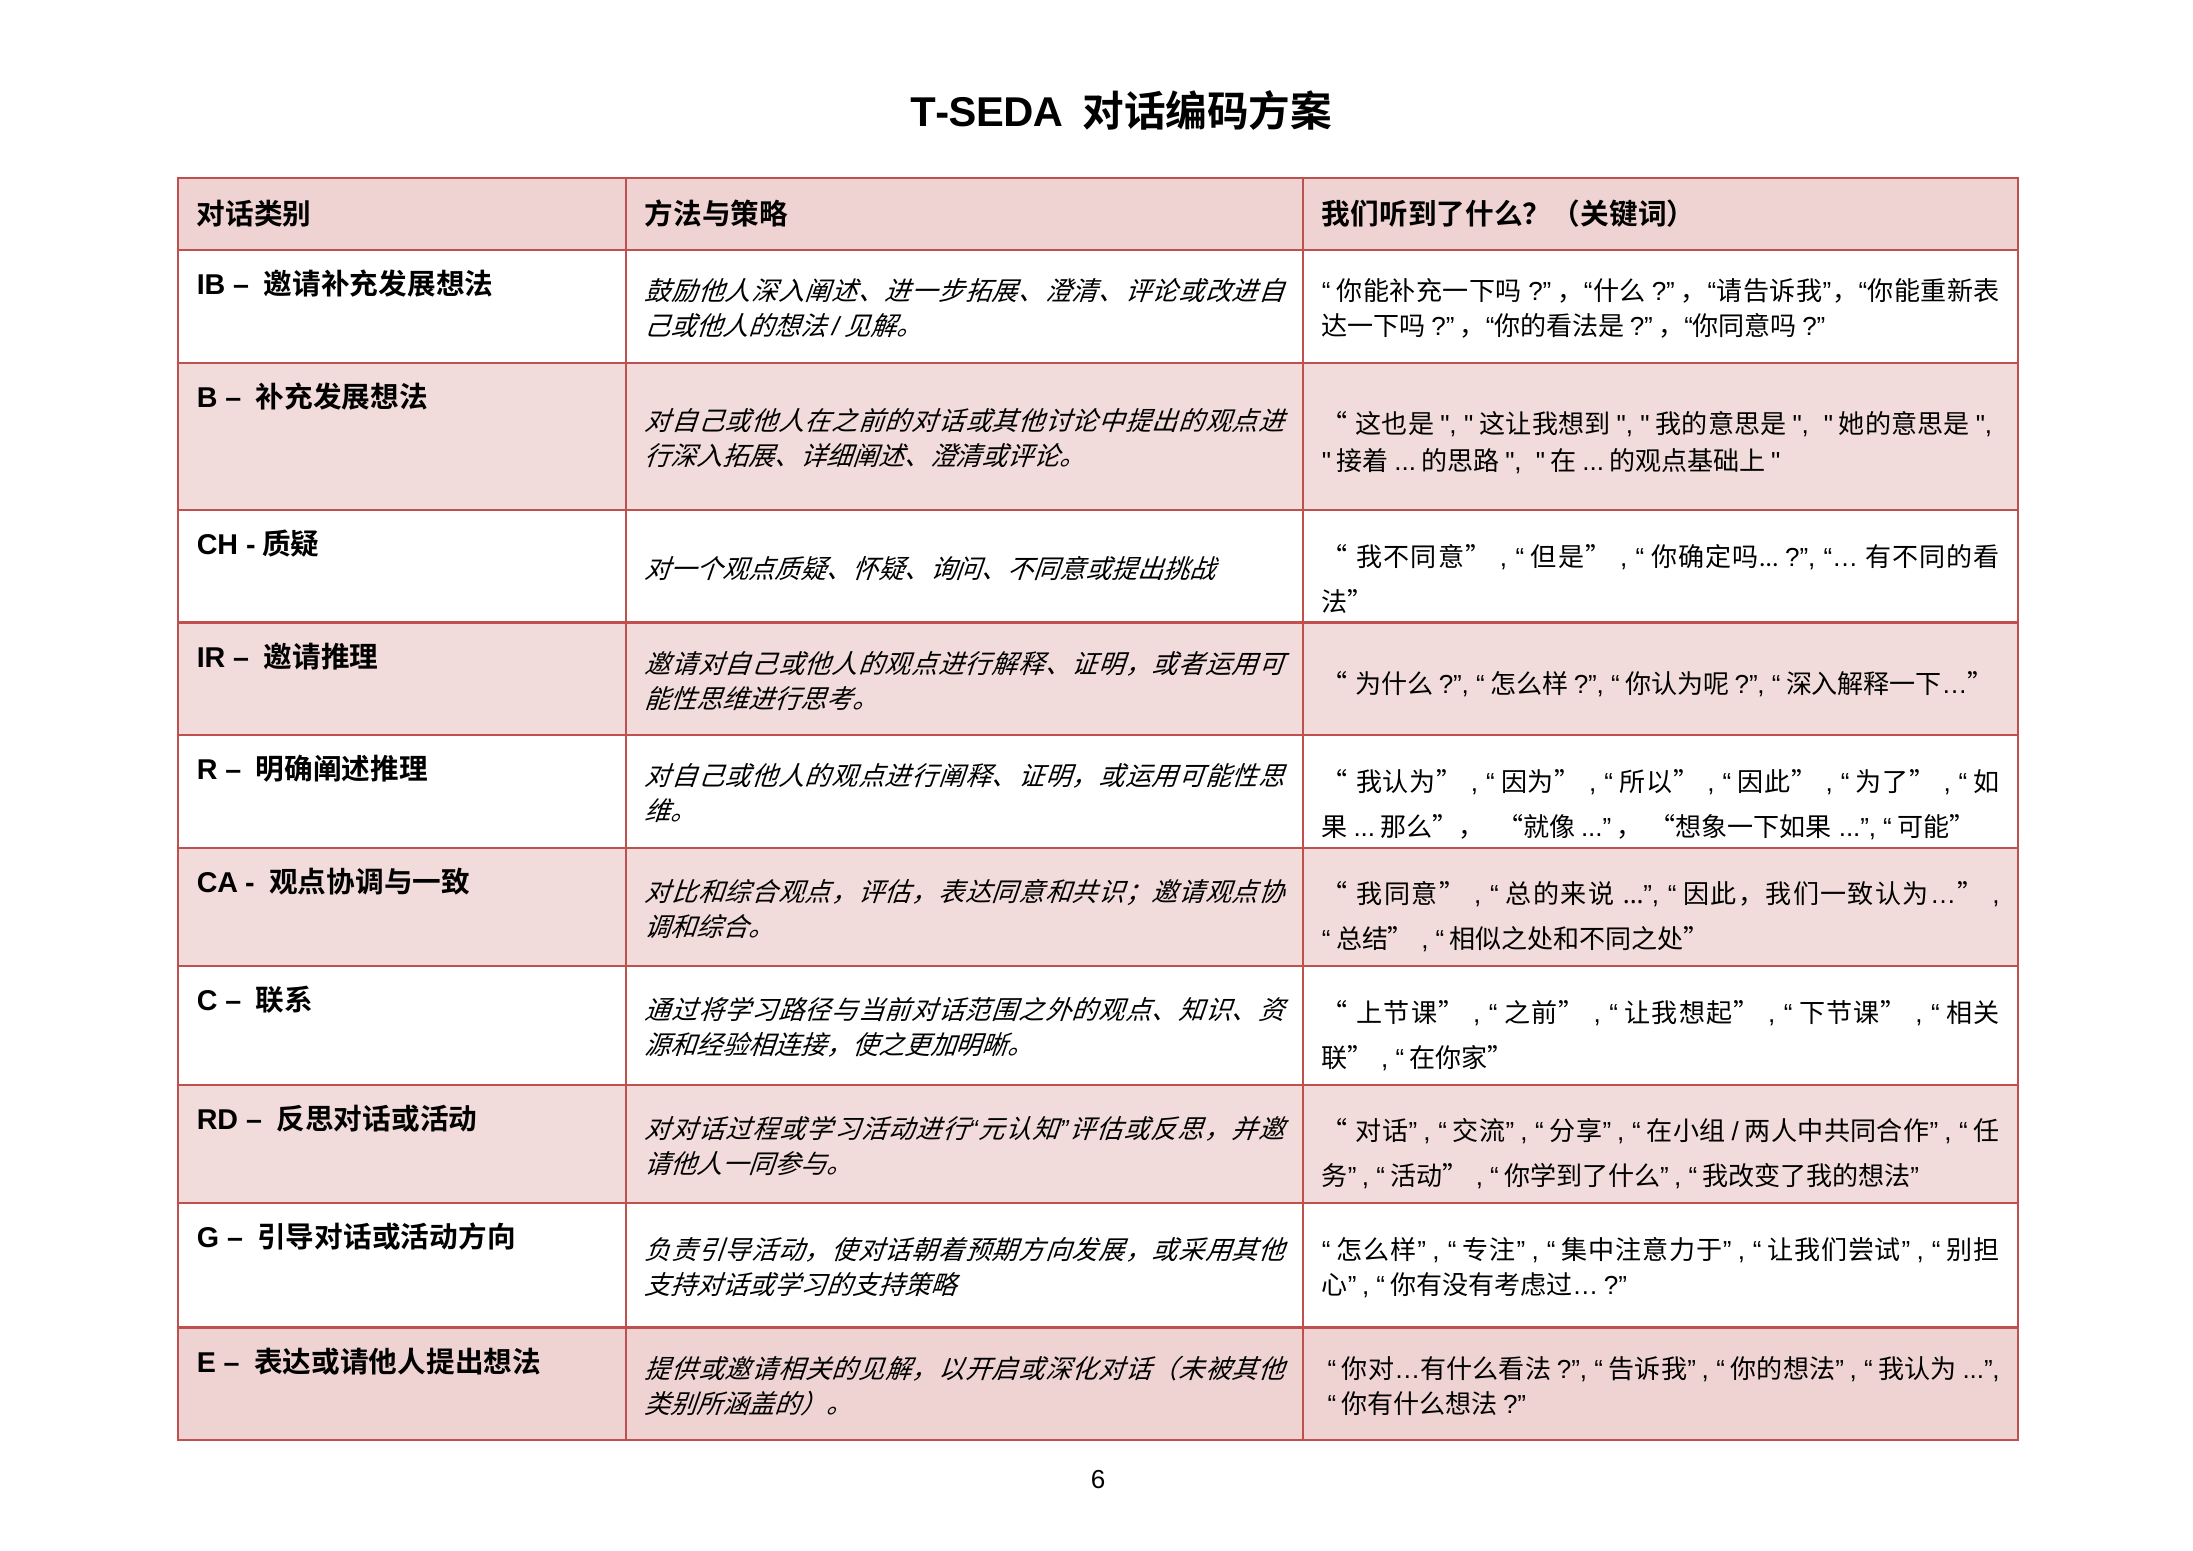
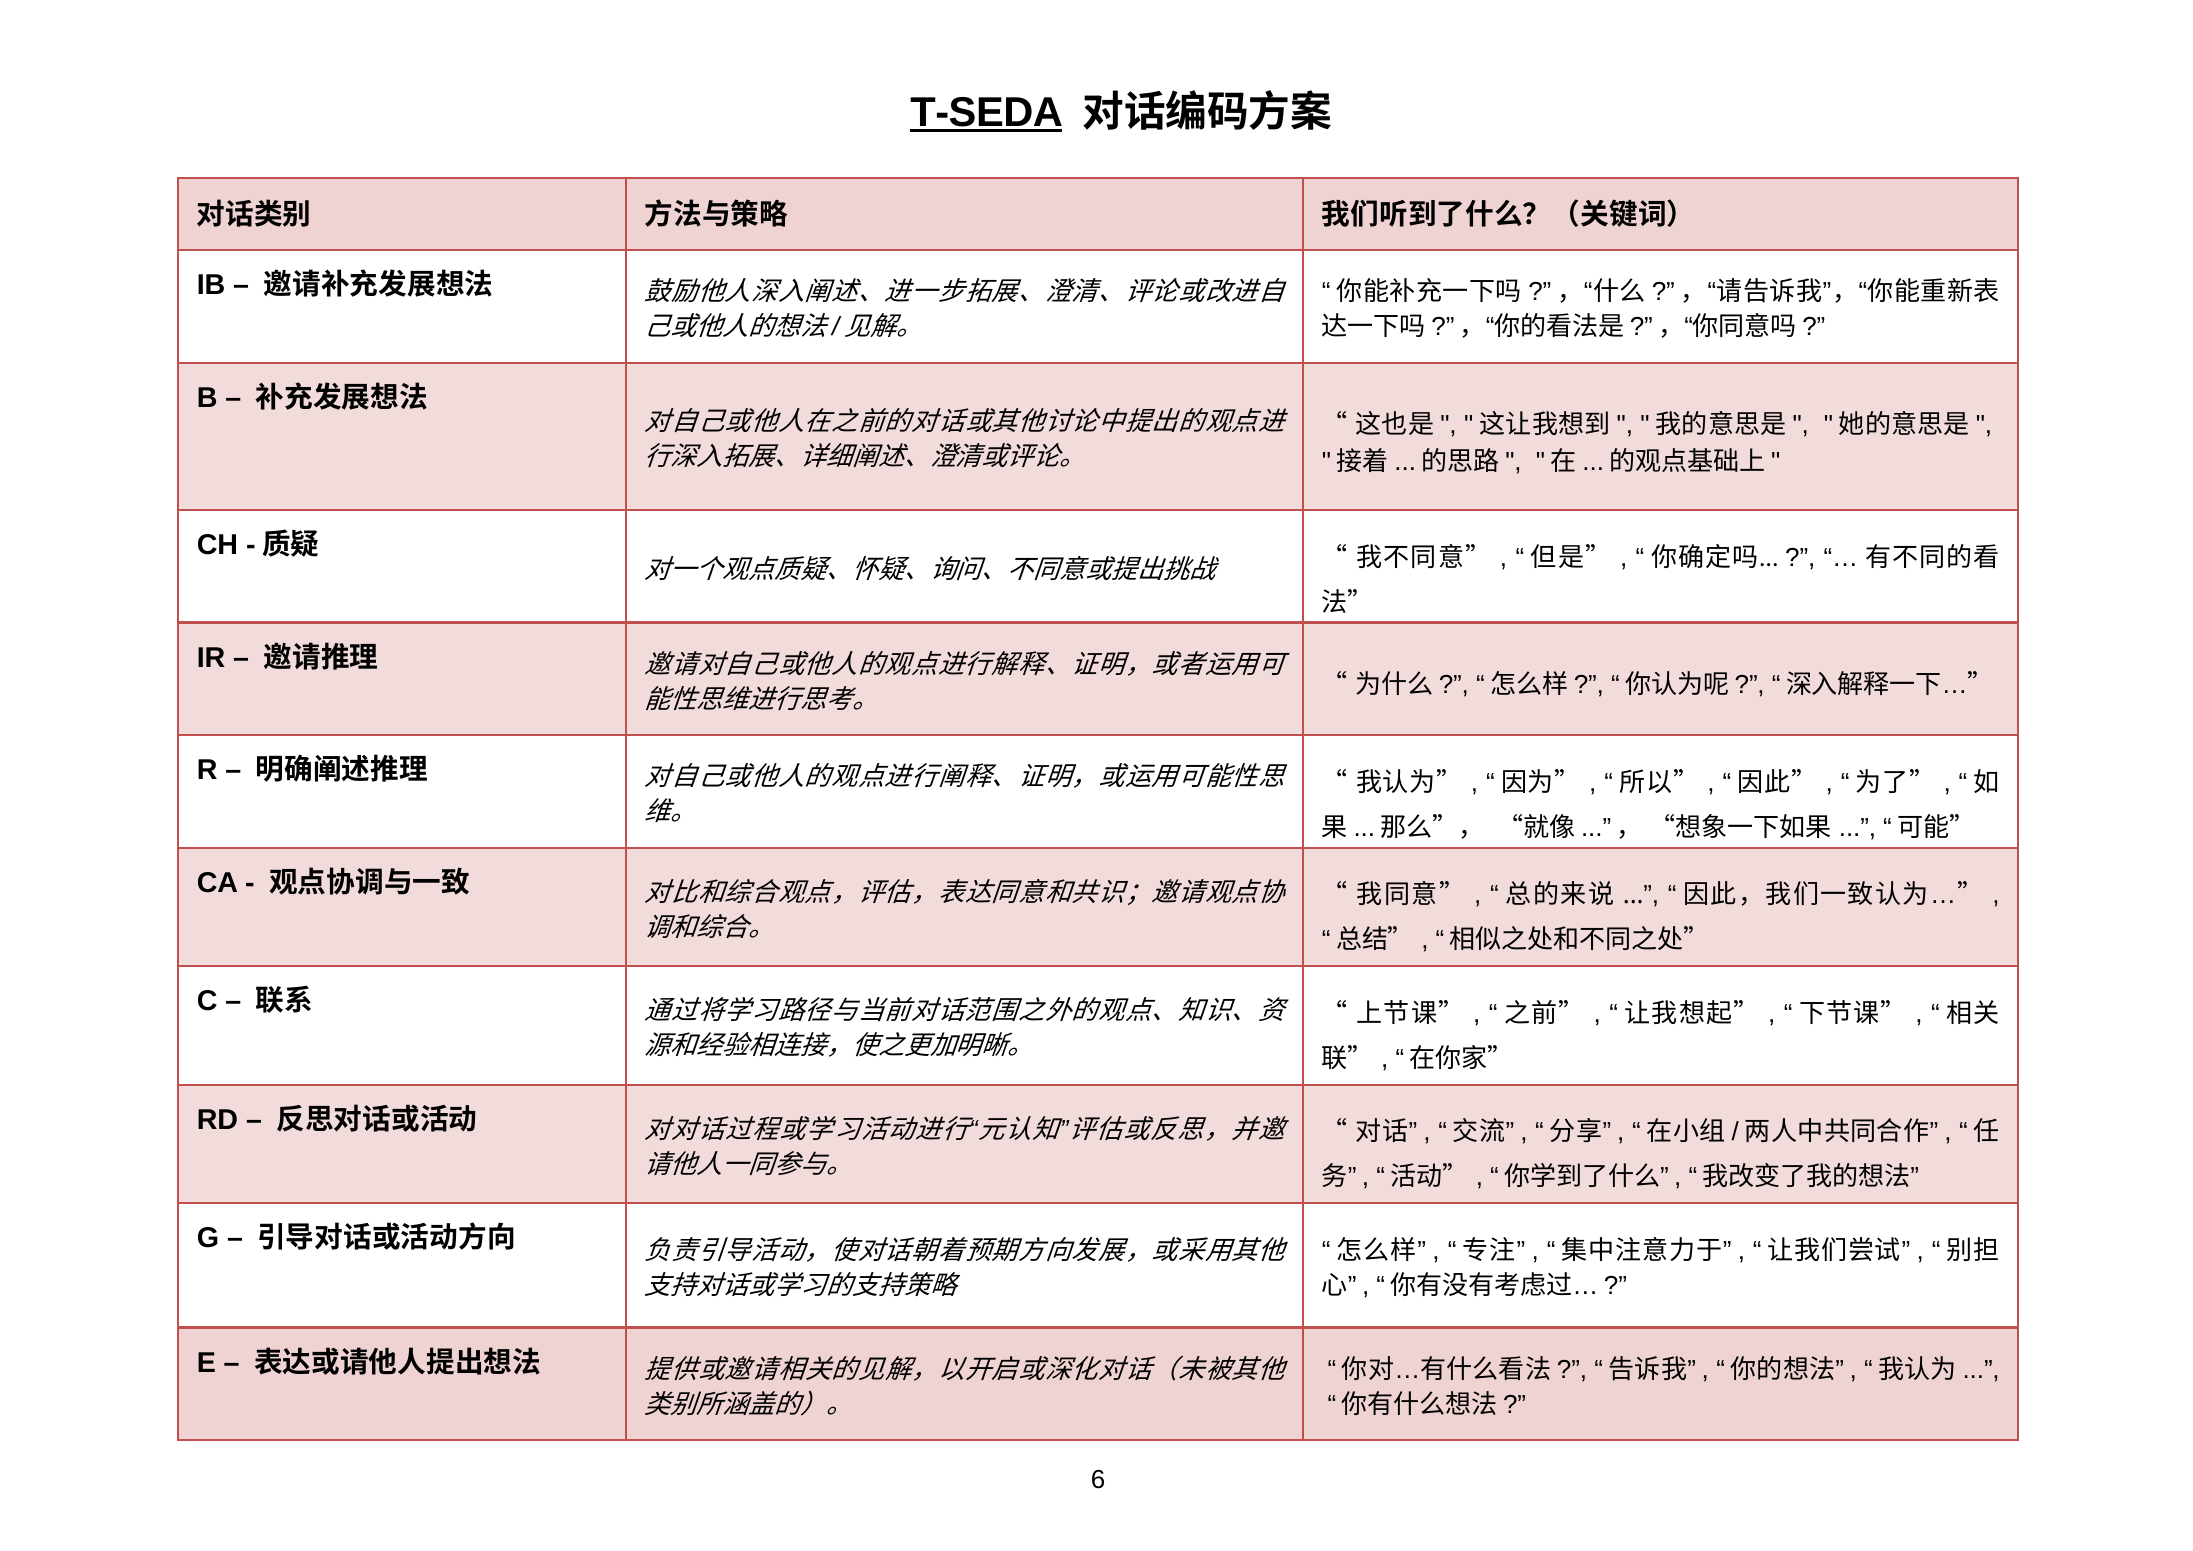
T-SEDA underline: none -> present
